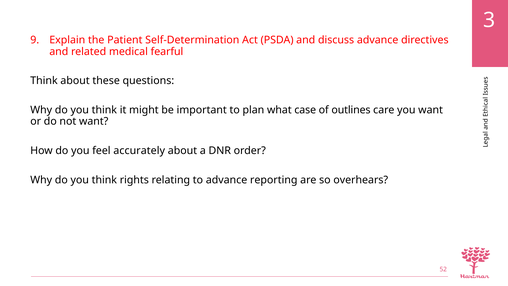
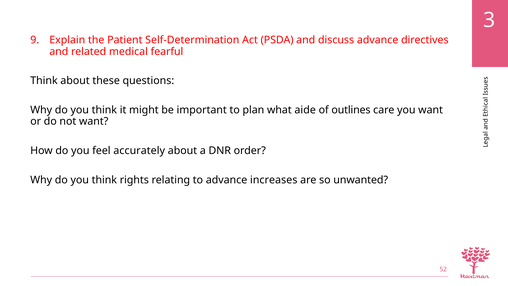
case: case -> aide
reporting: reporting -> increases
overhears: overhears -> unwanted
